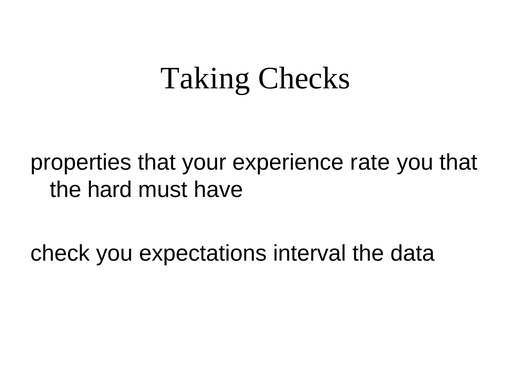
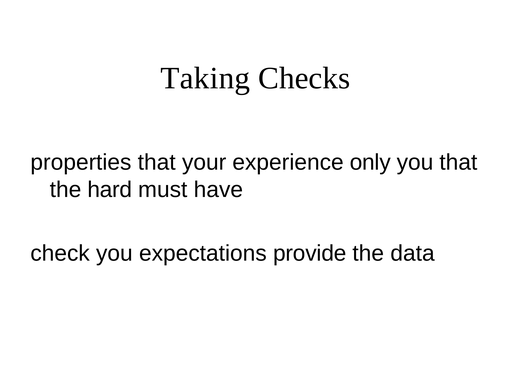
rate: rate -> only
interval: interval -> provide
